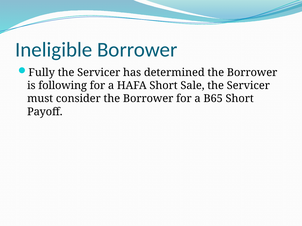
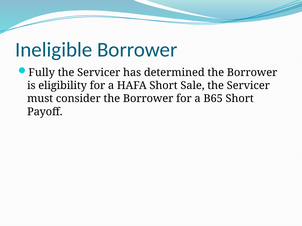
following: following -> eligibility
